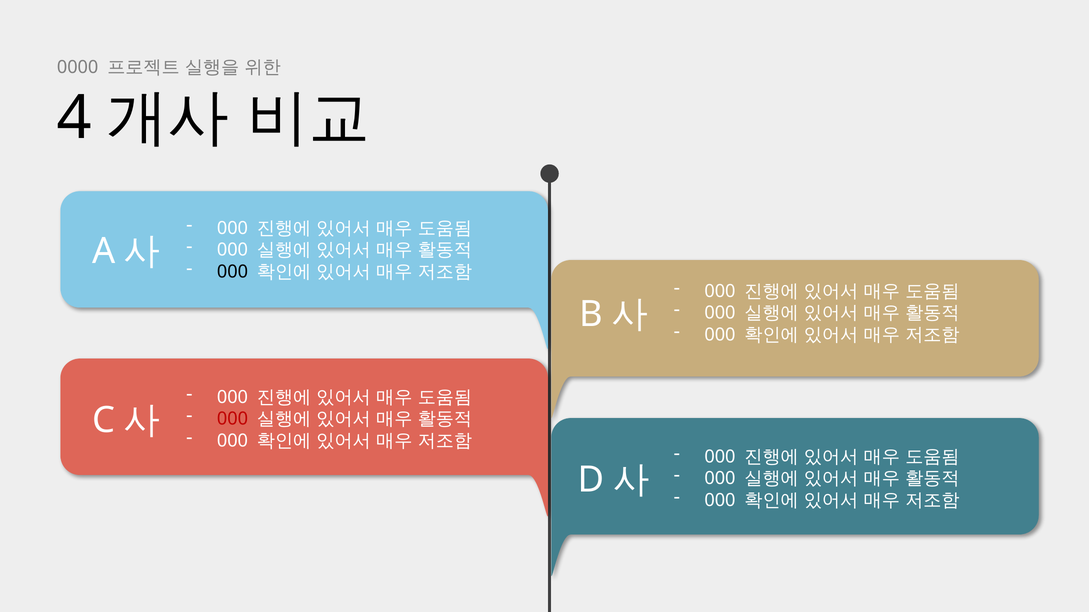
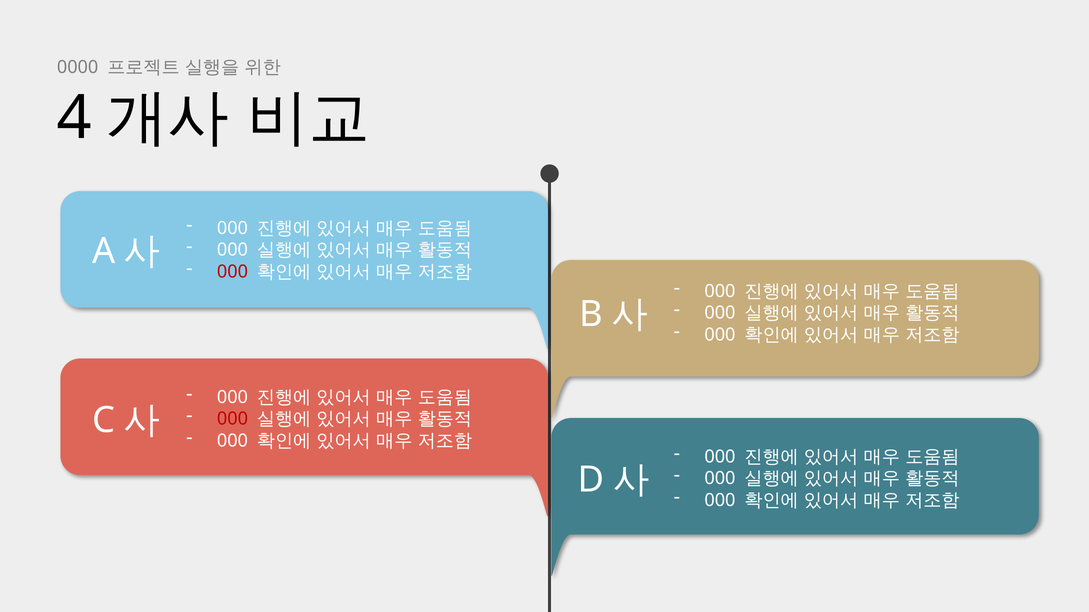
000 at (232, 272) colour: black -> red
